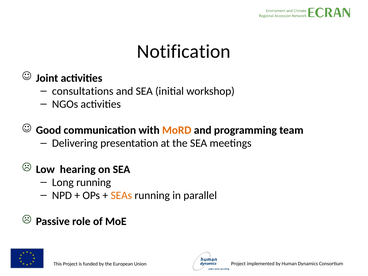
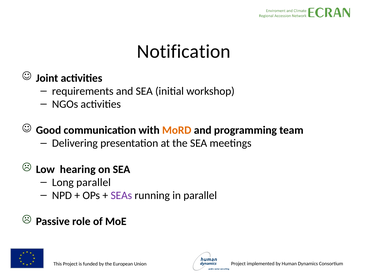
consultations: consultations -> requirements
Long running: running -> parallel
SEAs colour: orange -> purple
